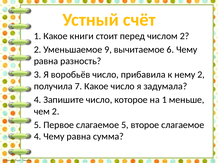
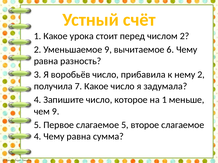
книги: книги -> урока
чем 2: 2 -> 9
